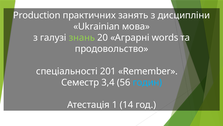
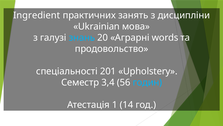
Production: Production -> Ingredient
знань colour: light green -> light blue
Remember: Remember -> Upholstery
